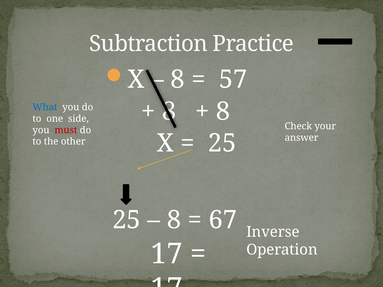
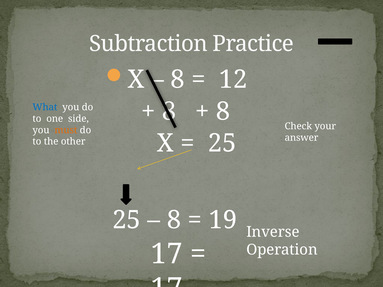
57: 57 -> 12
must colour: red -> orange
67: 67 -> 19
